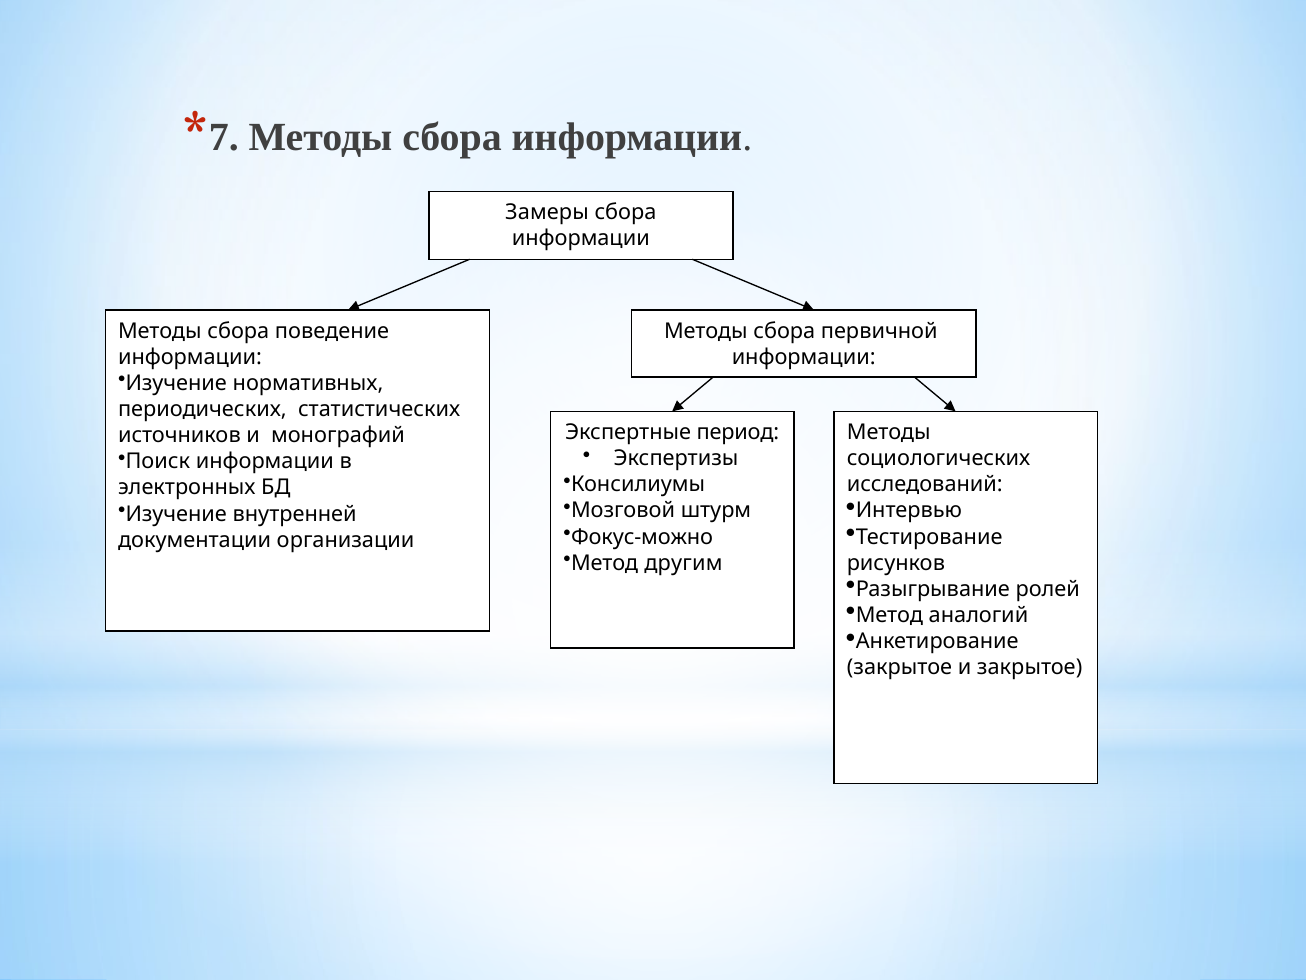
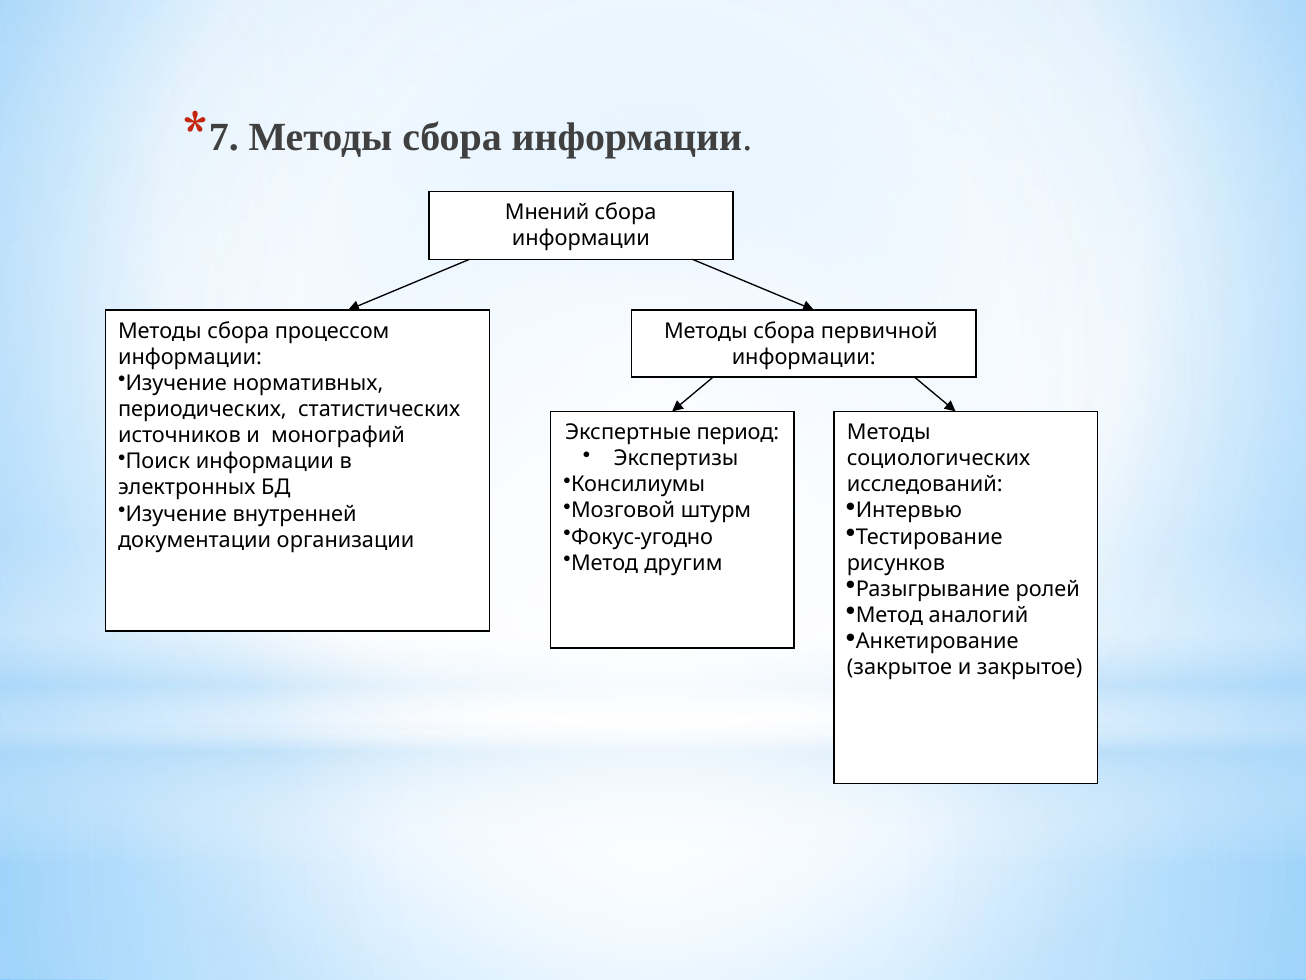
Замеры: Замеры -> Мнений
поведение: поведение -> процессом
Фокус-можно: Фокус-можно -> Фокус-угодно
